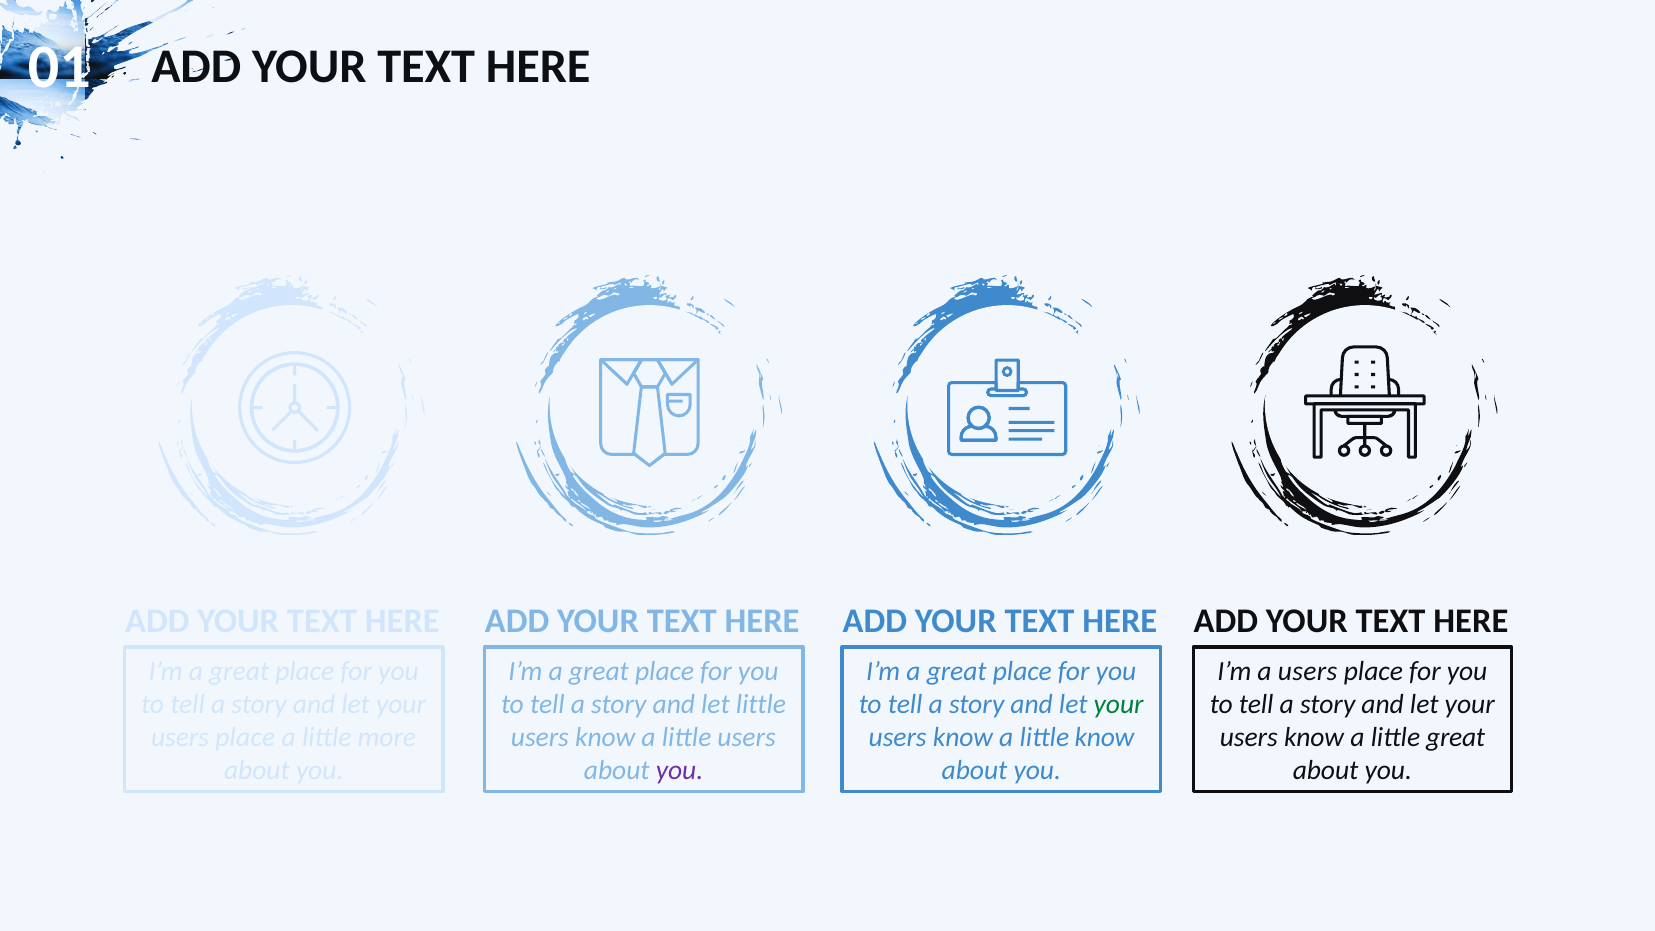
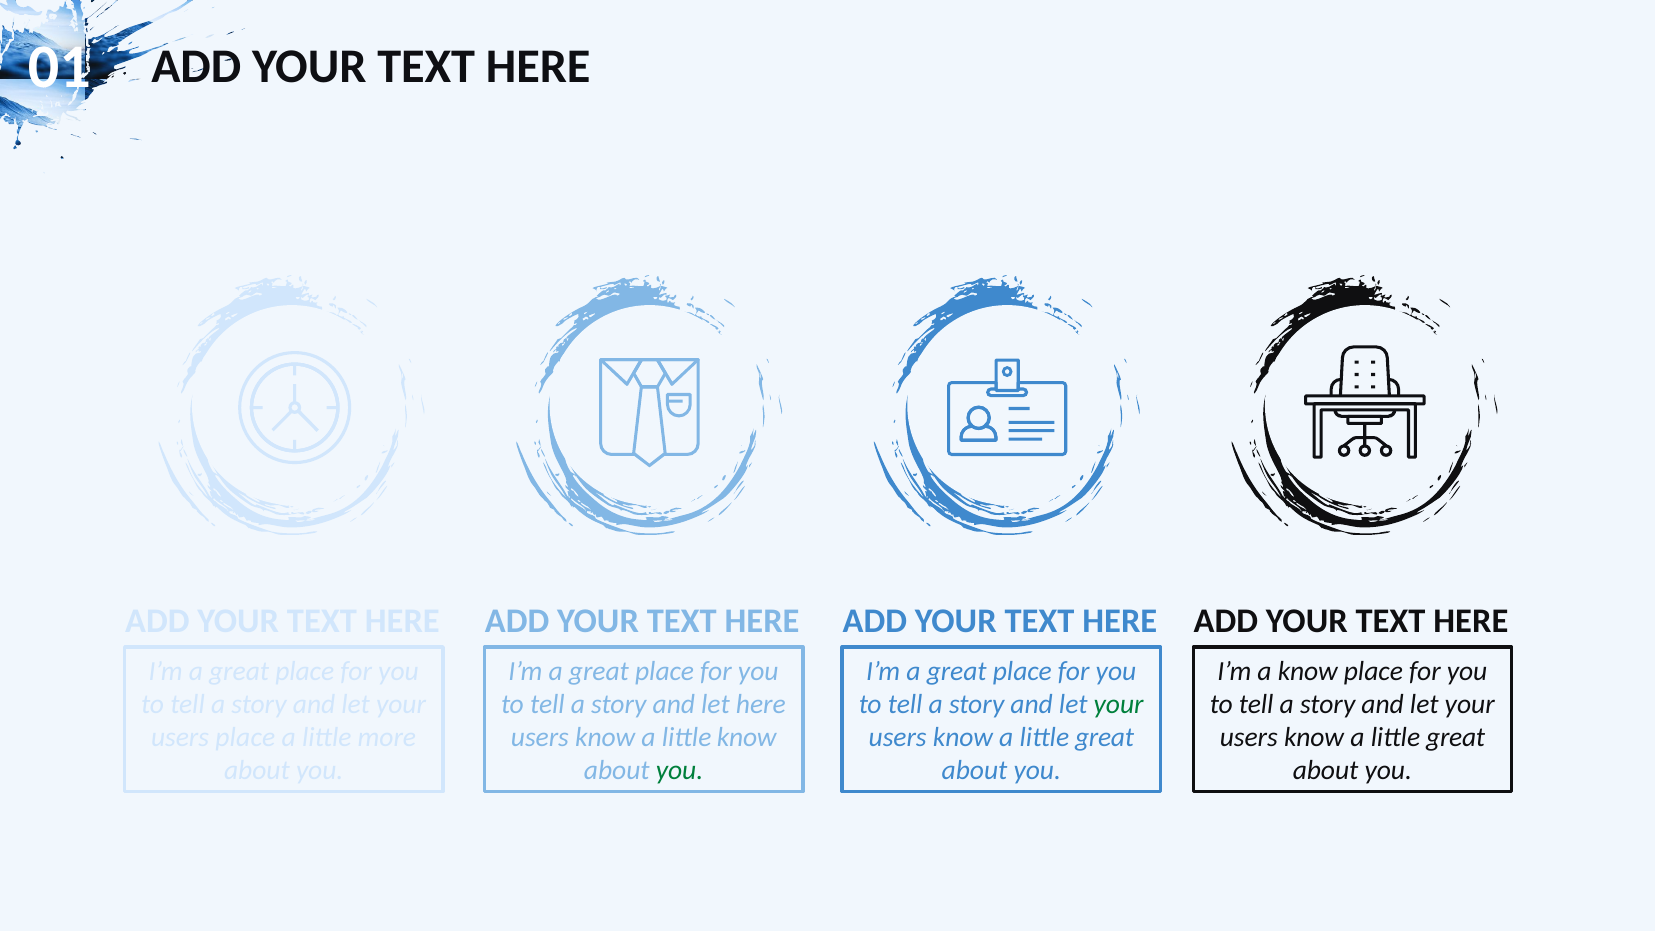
a users: users -> know
let little: little -> here
a little users: users -> know
know at (1105, 738): know -> great
you at (680, 771) colour: purple -> green
